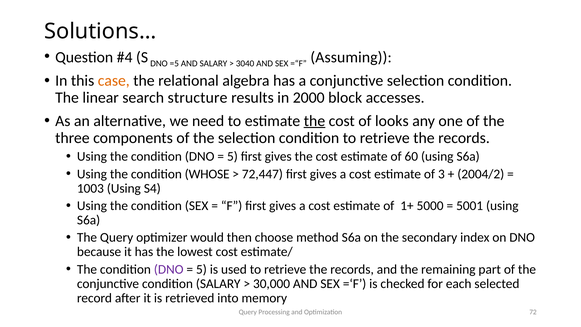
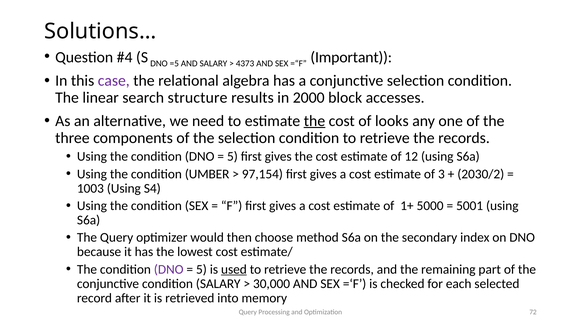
3040: 3040 -> 4373
Assuming: Assuming -> Important
case colour: orange -> purple
60: 60 -> 12
WHOSE: WHOSE -> UMBER
72,447: 72,447 -> 97,154
2004/2: 2004/2 -> 2030/2
used underline: none -> present
